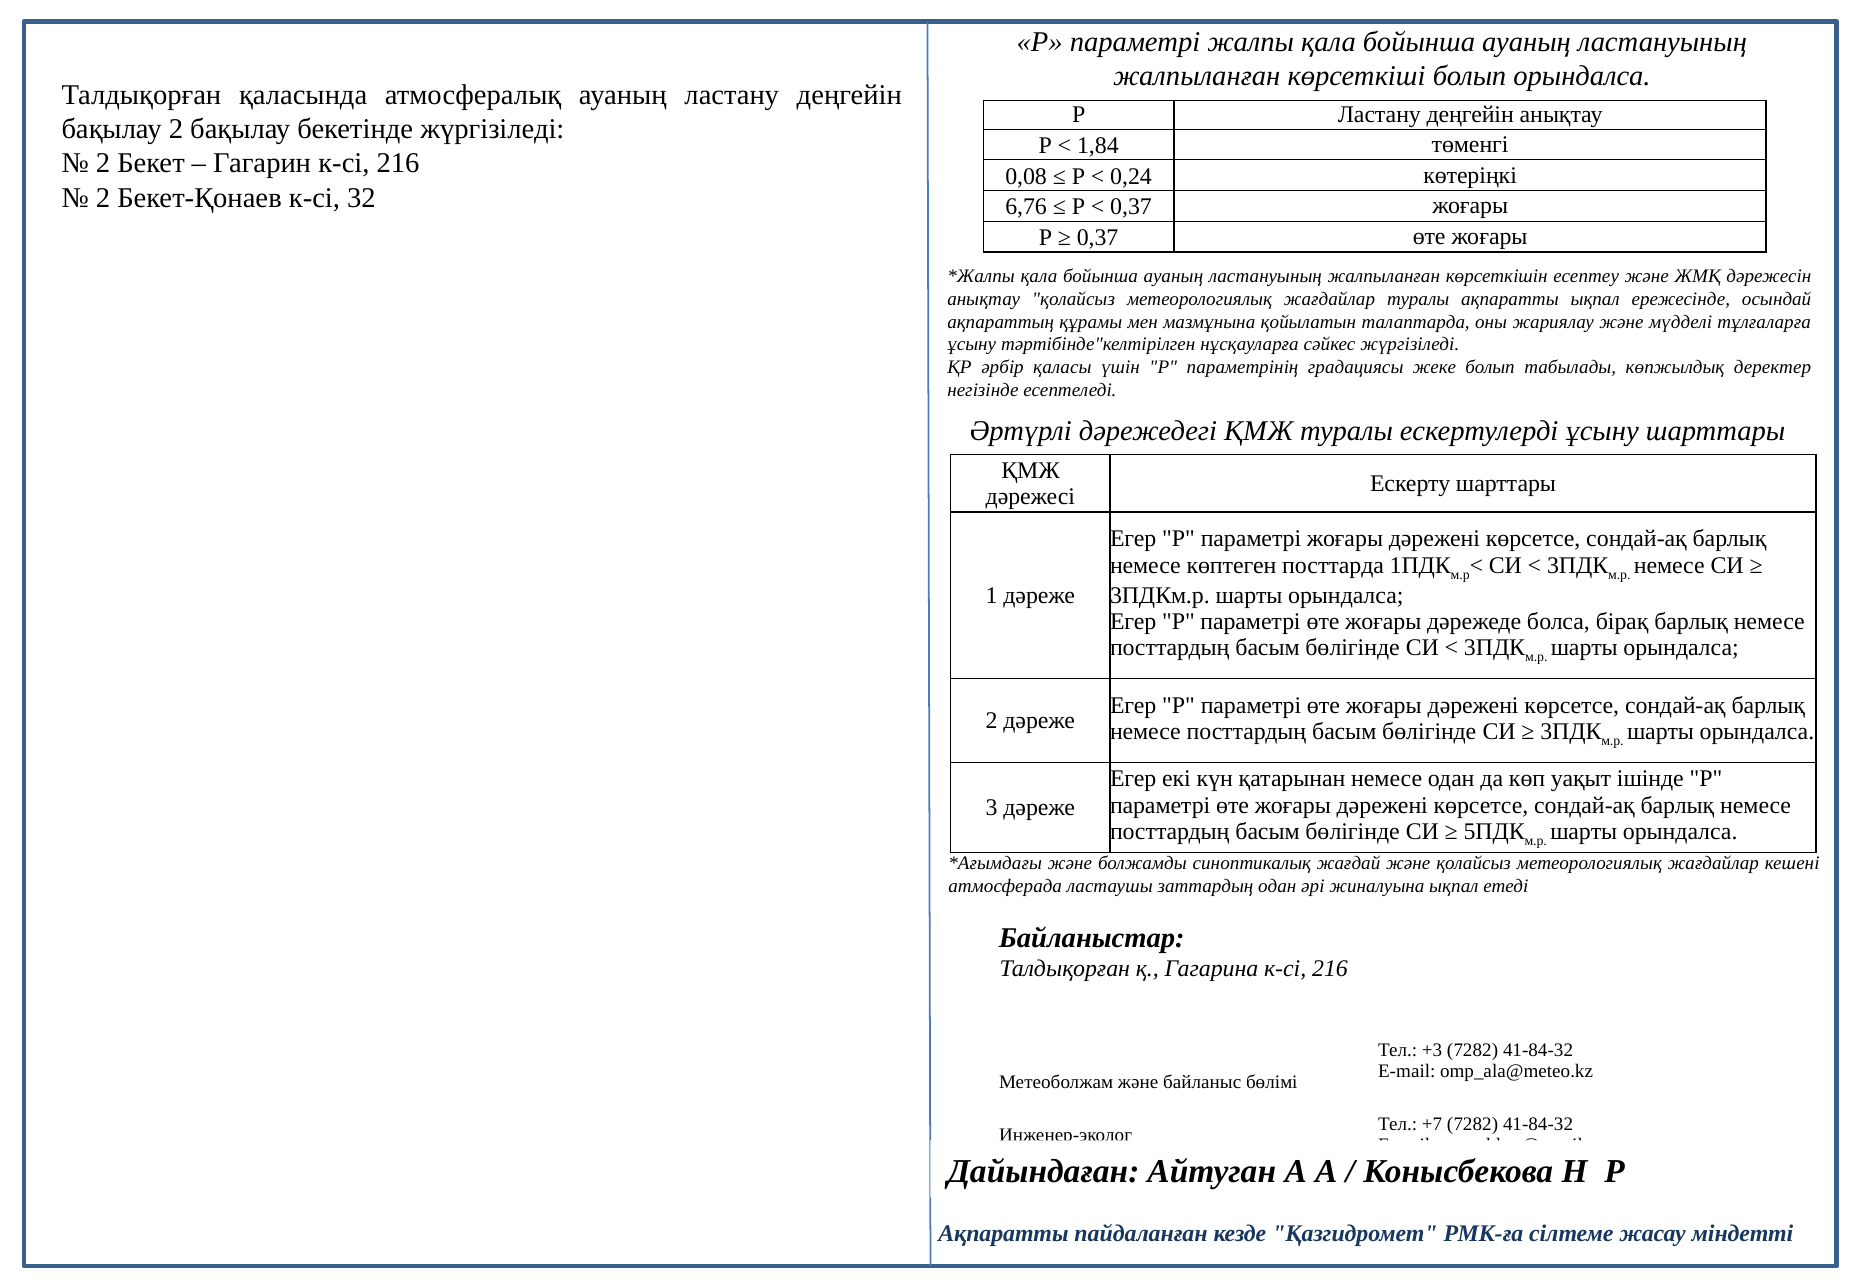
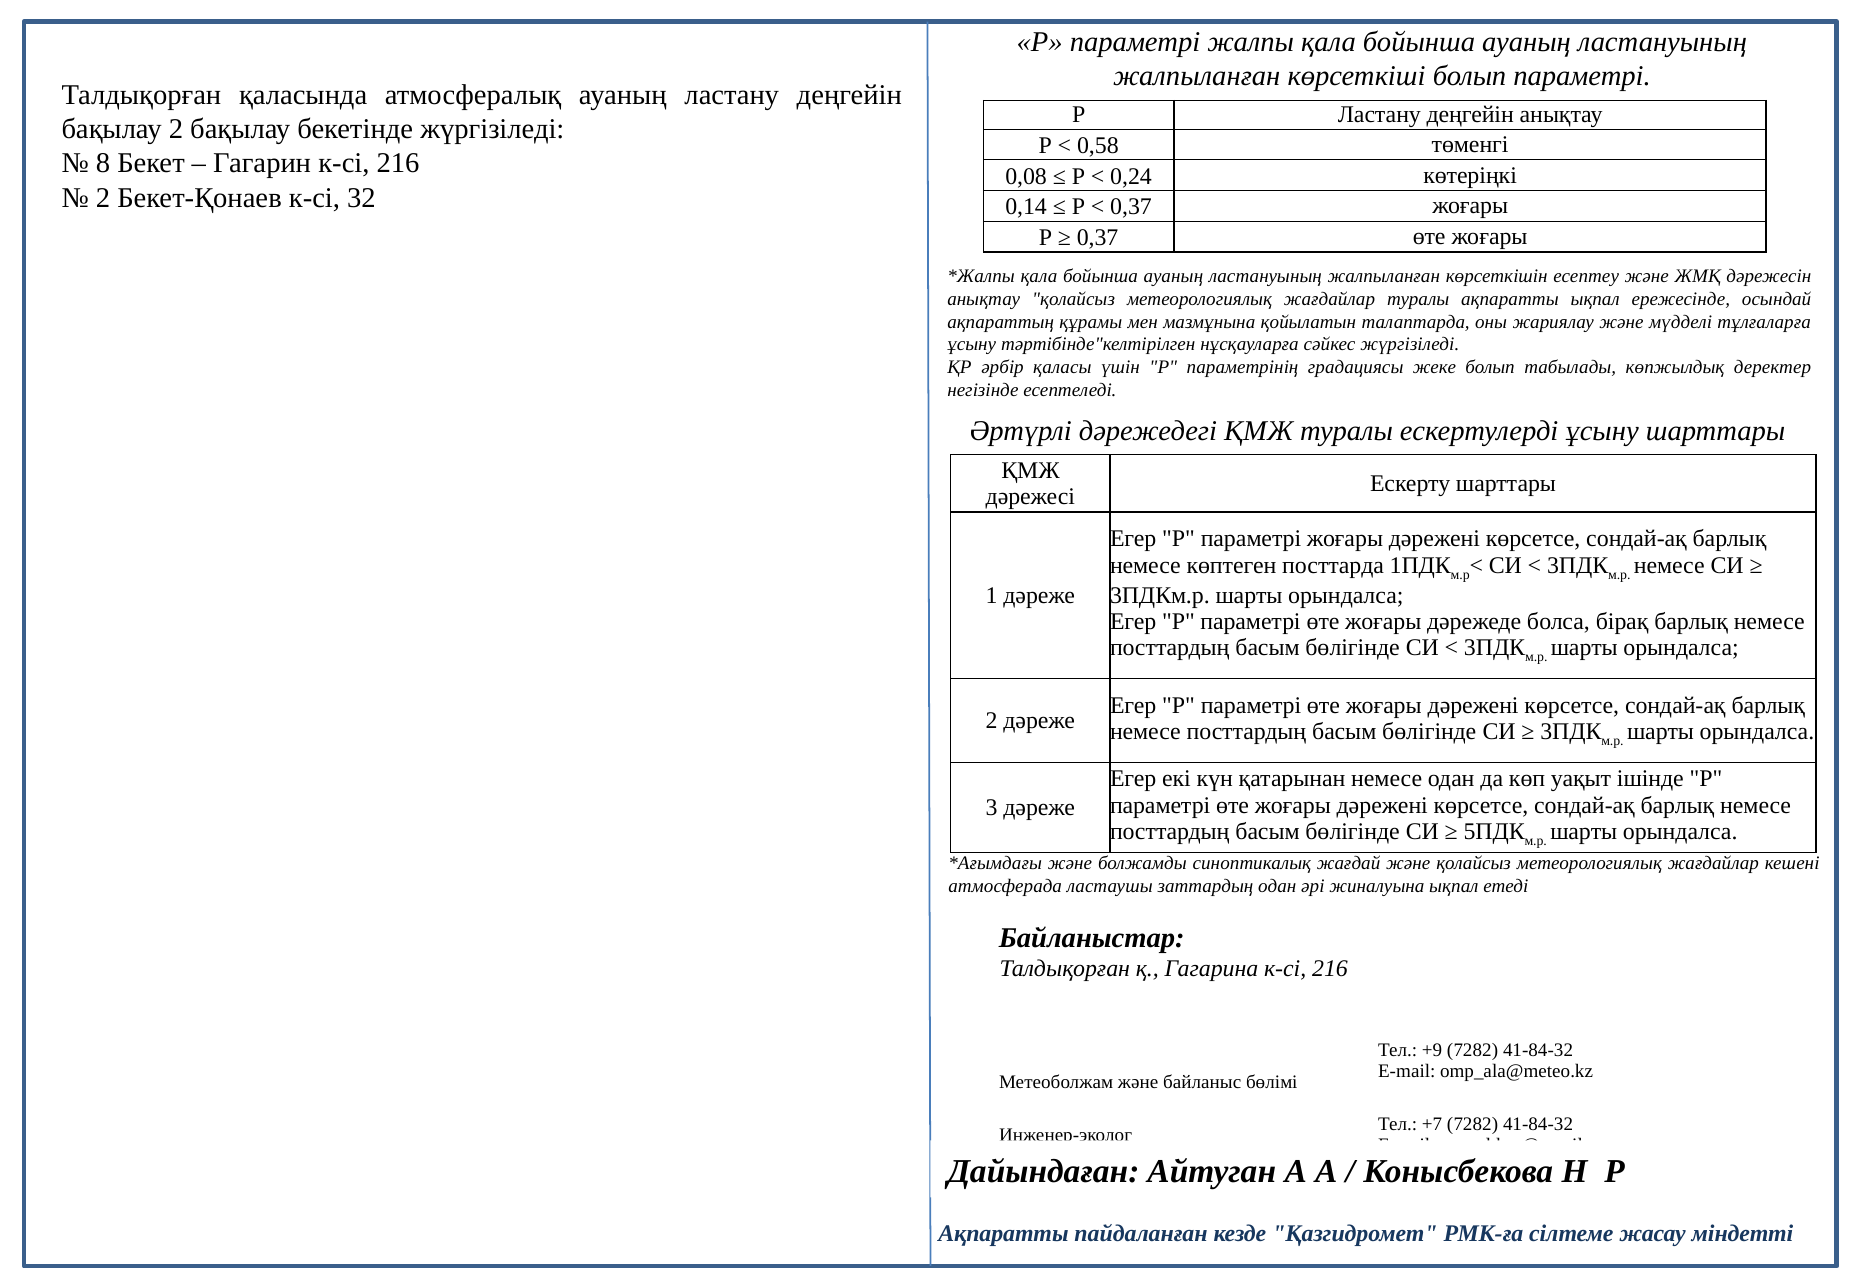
болып орындалса: орындалса -> параметрі
1,84: 1,84 -> 0,58
2 at (103, 163): 2 -> 8
6,76: 6,76 -> 0,14
+3: +3 -> +9
